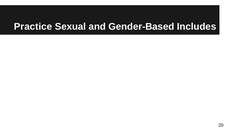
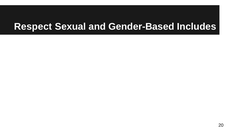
Practice: Practice -> Respect
